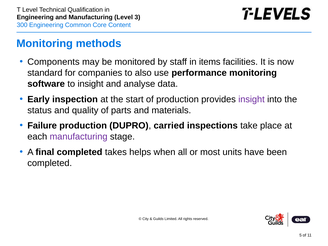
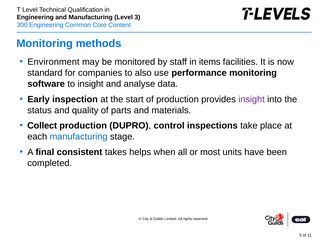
Components: Components -> Environment
Failure: Failure -> Collect
carried: carried -> control
manufacturing at (79, 137) colour: purple -> blue
final completed: completed -> consistent
